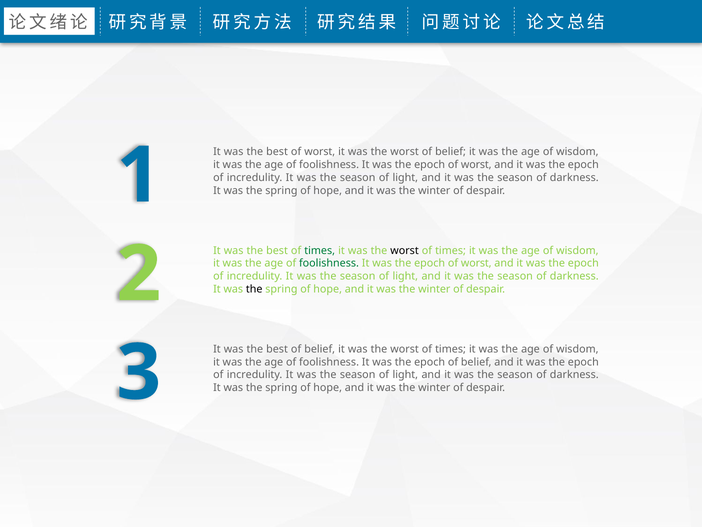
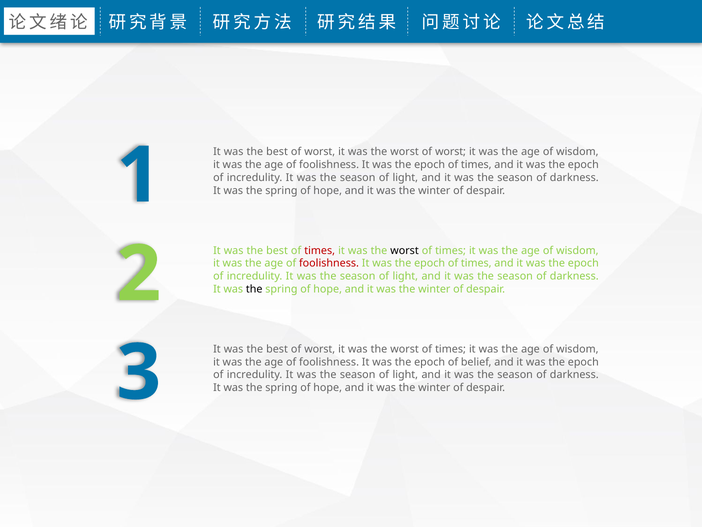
worst of belief: belief -> worst
worst at (476, 165): worst -> times
times at (320, 250) colour: green -> red
foolishness at (329, 263) colour: green -> red
worst at (476, 263): worst -> times
belief at (320, 349): belief -> worst
